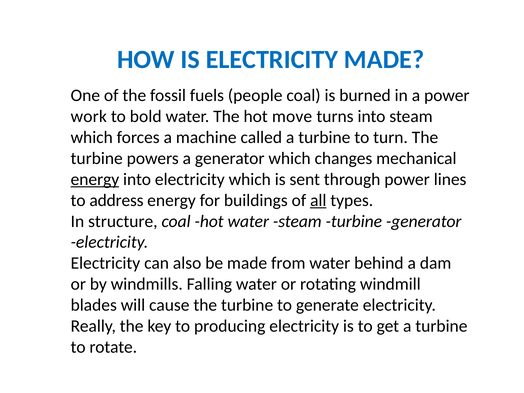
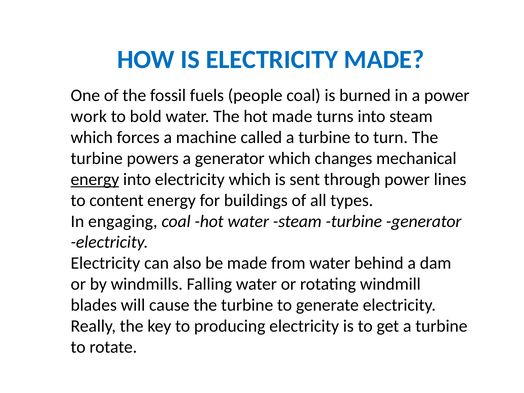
hot move: move -> made
address: address -> content
all underline: present -> none
structure: structure -> engaging
